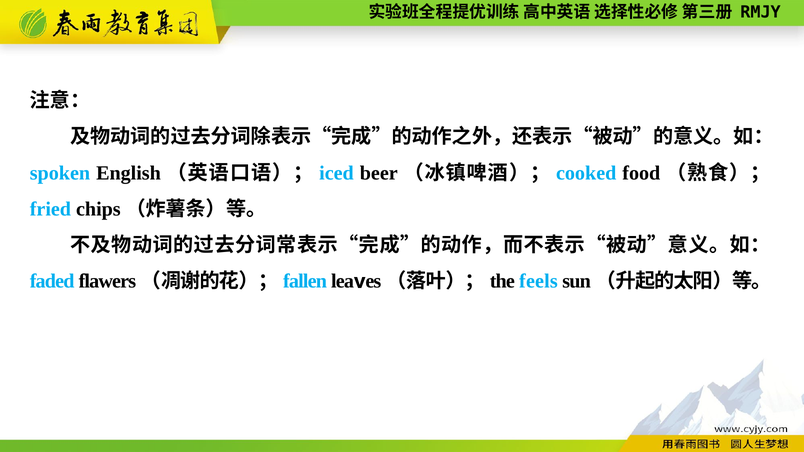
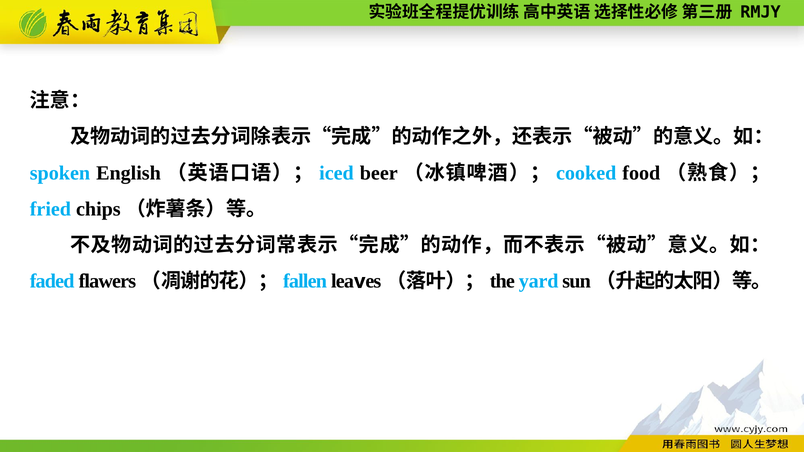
feels: feels -> yard
